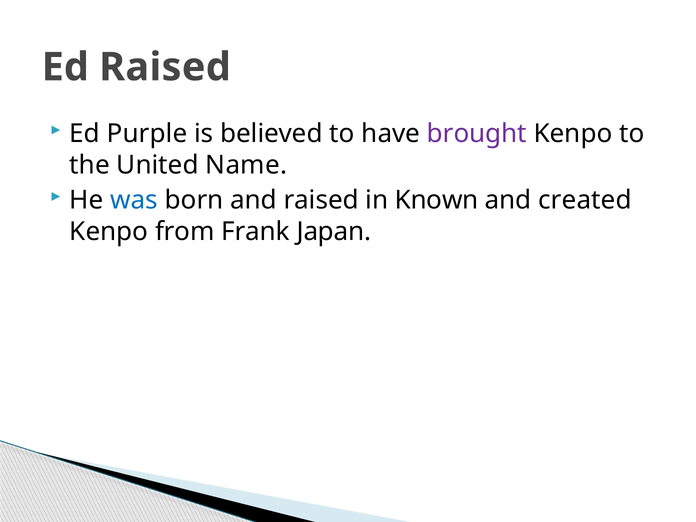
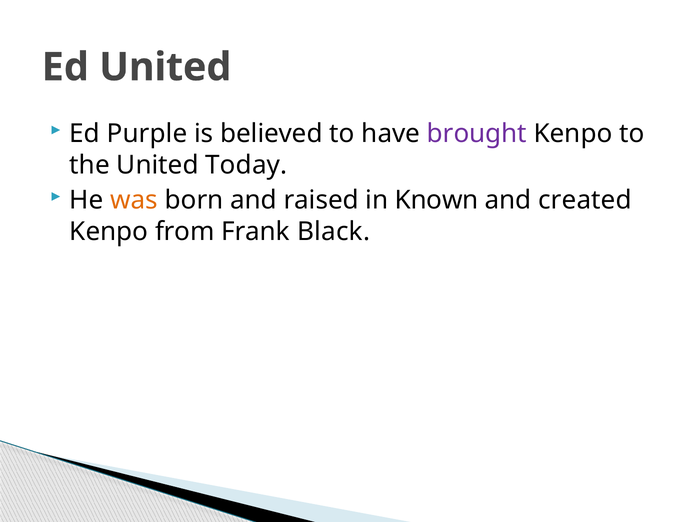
Ed Raised: Raised -> United
Name: Name -> Today
was colour: blue -> orange
Japan: Japan -> Black
